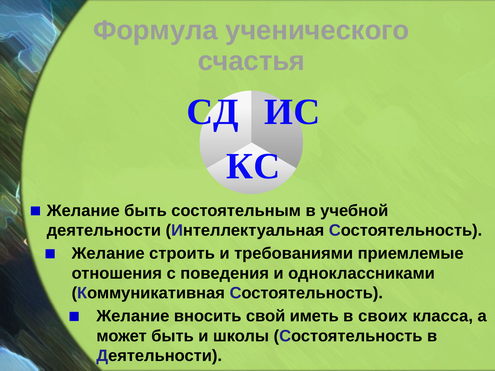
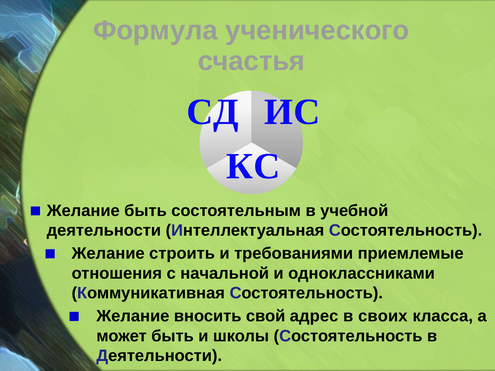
поведения: поведения -> начальной
иметь: иметь -> адрес
